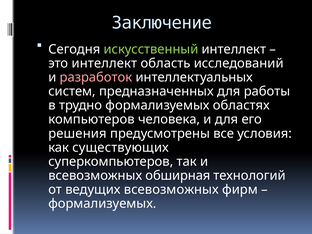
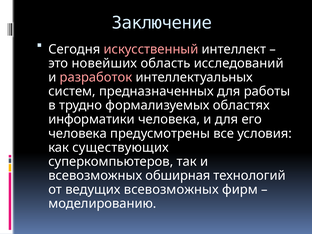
искусственный colour: light green -> pink
это интеллект: интеллект -> новейших
компьютеров: компьютеров -> информатики
решения at (77, 133): решения -> человека
формализуемых at (102, 204): формализуемых -> моделированию
